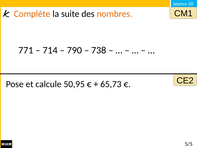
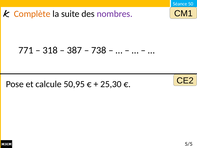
nombres colour: orange -> purple
714: 714 -> 318
790: 790 -> 387
65,73: 65,73 -> 25,30
